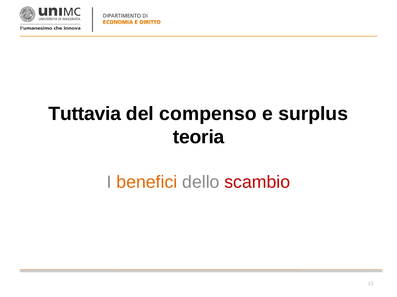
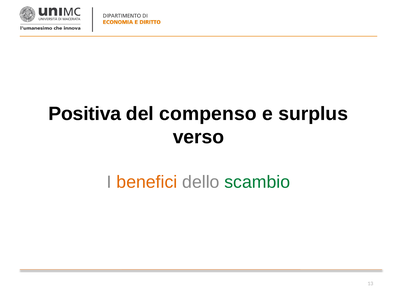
Tuttavia: Tuttavia -> Positiva
teoria: teoria -> verso
scambio colour: red -> green
